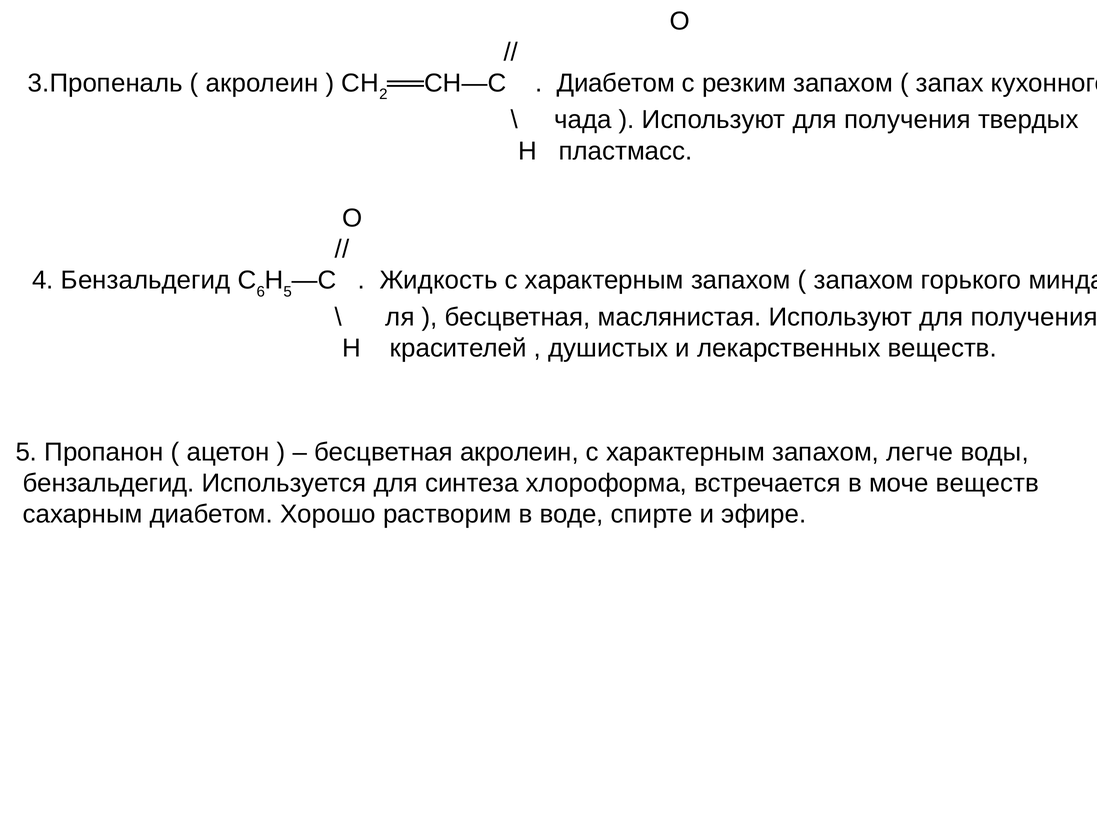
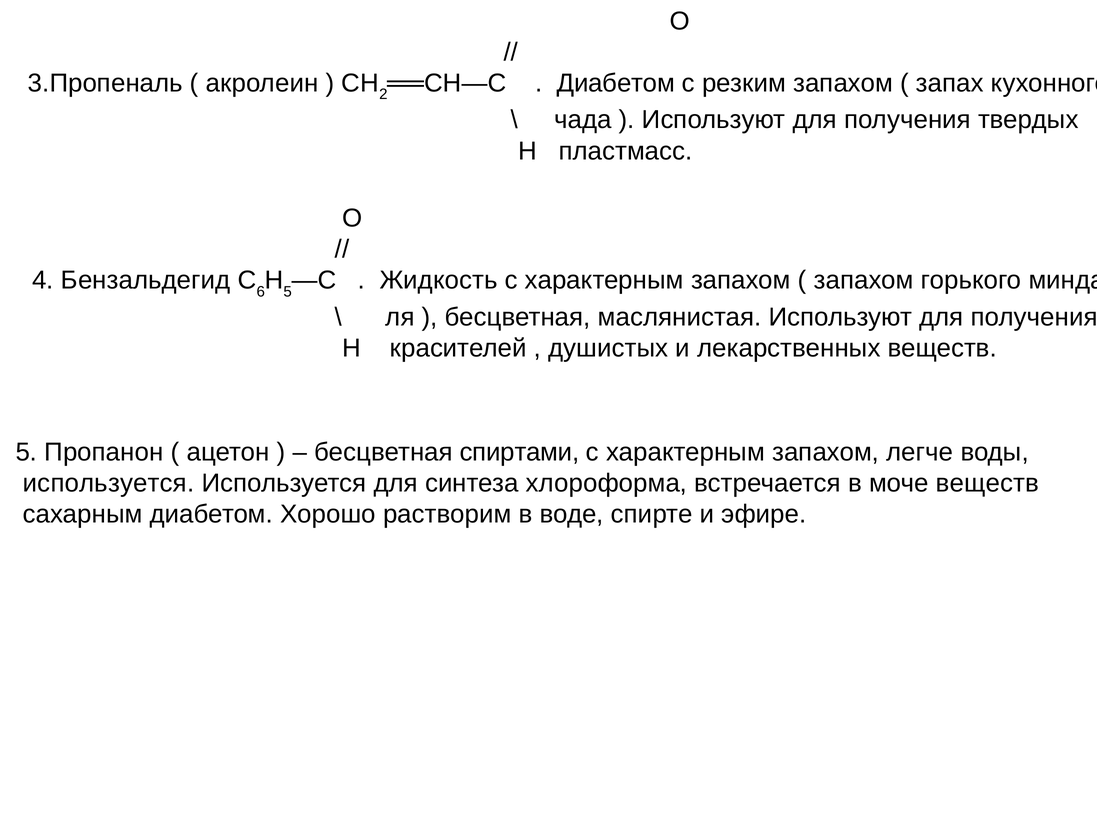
бесцветная акролеин: акролеин -> спиртами
бензальдегид at (109, 483): бензальдегид -> используется
